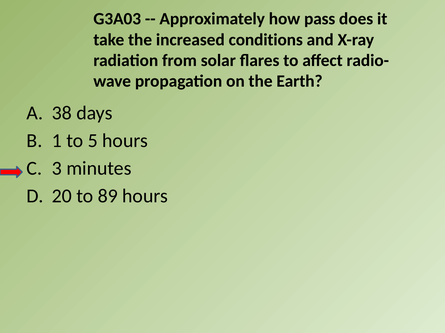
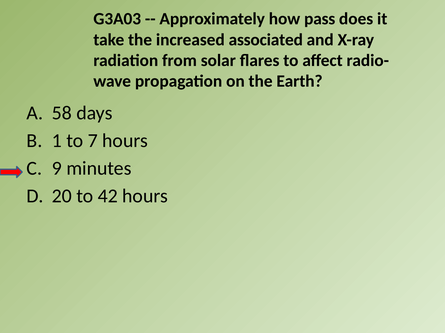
conditions: conditions -> associated
38: 38 -> 58
5: 5 -> 7
3: 3 -> 9
89: 89 -> 42
